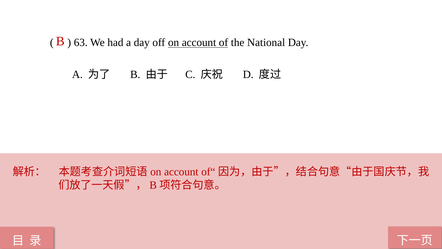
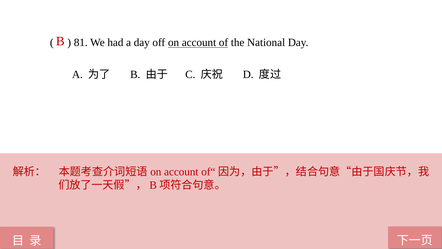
63: 63 -> 81
